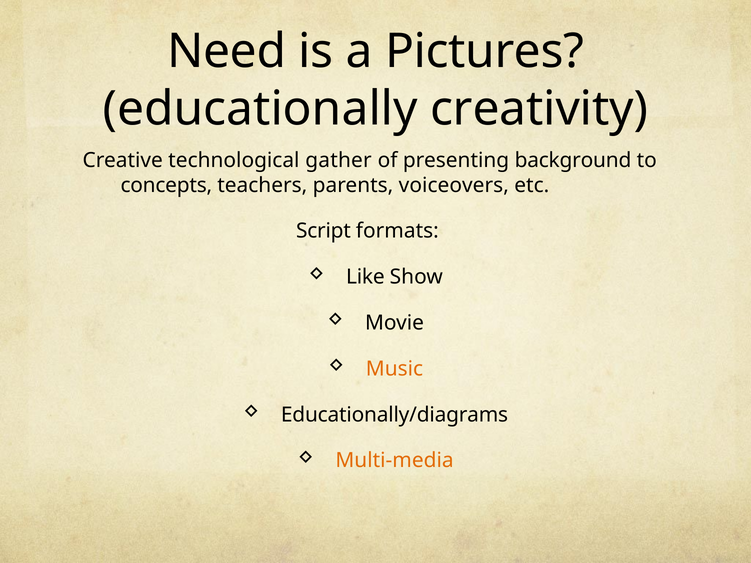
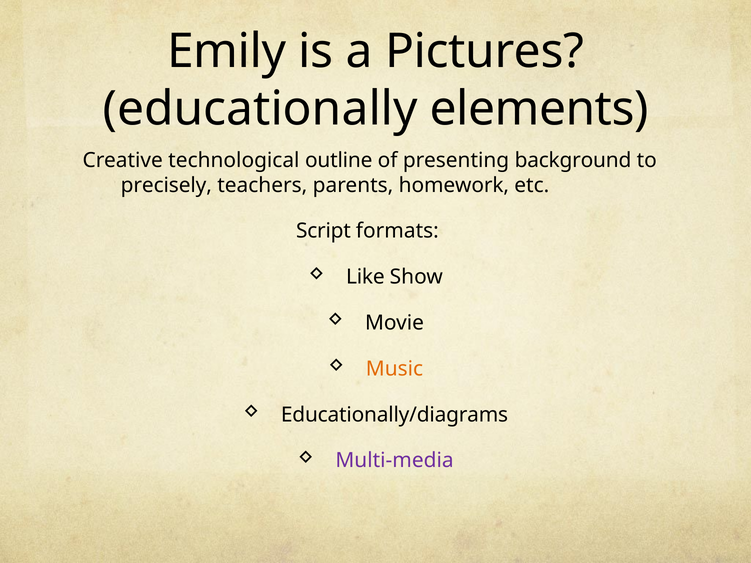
Need: Need -> Emily
creativity: creativity -> elements
gather: gather -> outline
concepts: concepts -> precisely
voiceovers: voiceovers -> homework
Multi-media colour: orange -> purple
